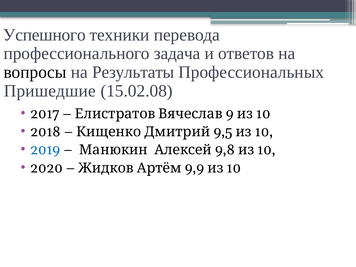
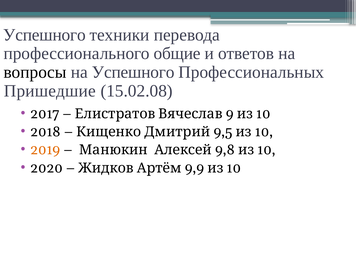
задача: задача -> общие
на Результаты: Результаты -> Успешного
2019 colour: blue -> orange
